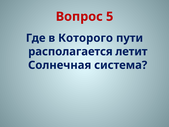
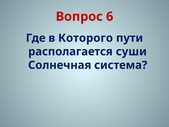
5: 5 -> 6
летит: летит -> суши
